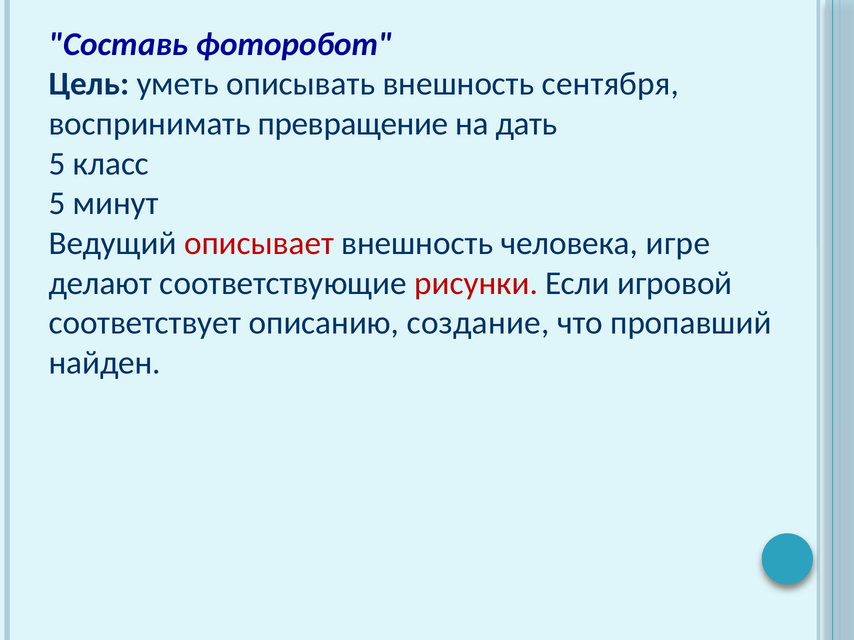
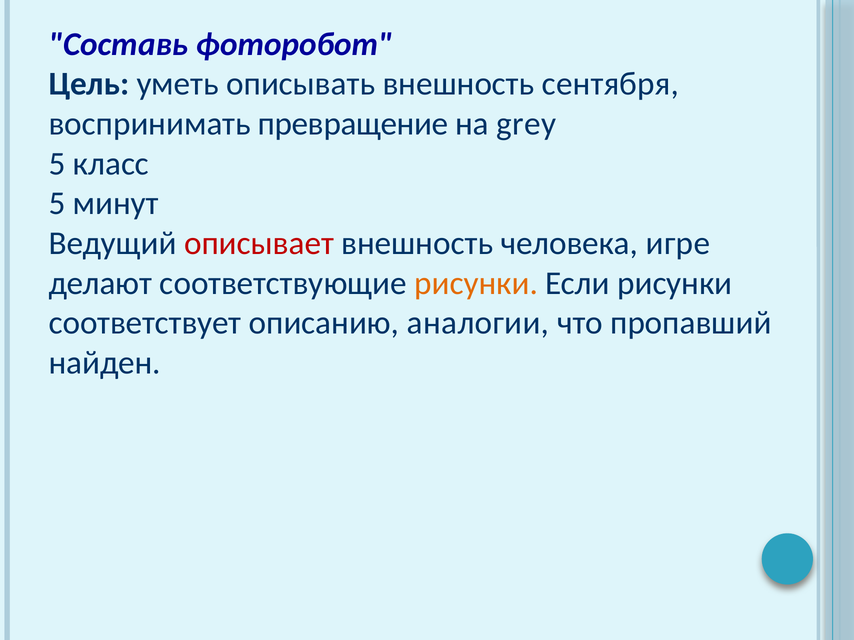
дать: дать -> grey
рисунки at (476, 283) colour: red -> orange
Если игровой: игровой -> рисунки
создание: создание -> аналогии
